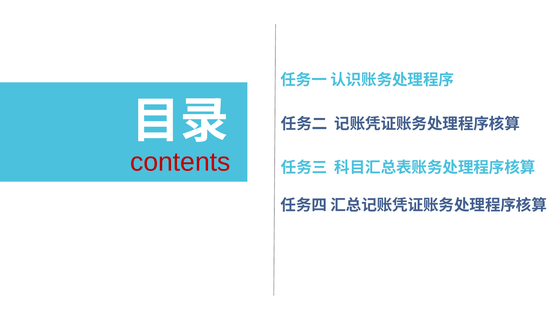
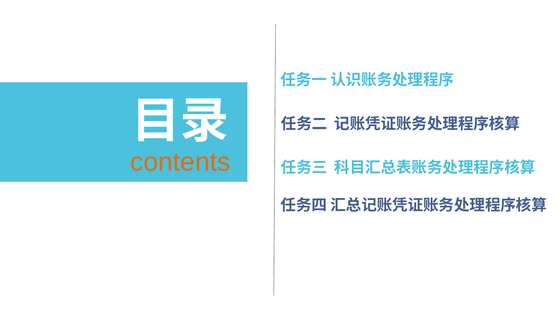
contents colour: red -> orange
